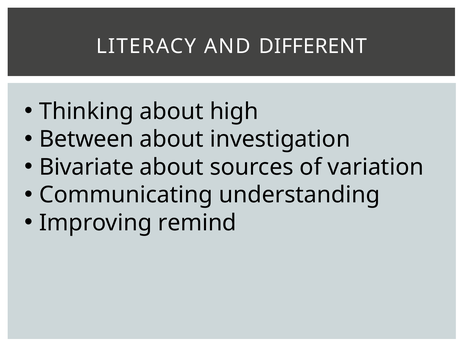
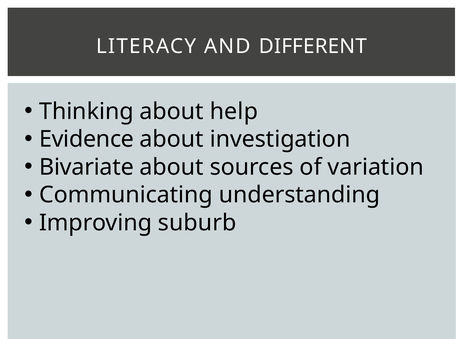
high: high -> help
Between: Between -> Evidence
remind: remind -> suburb
